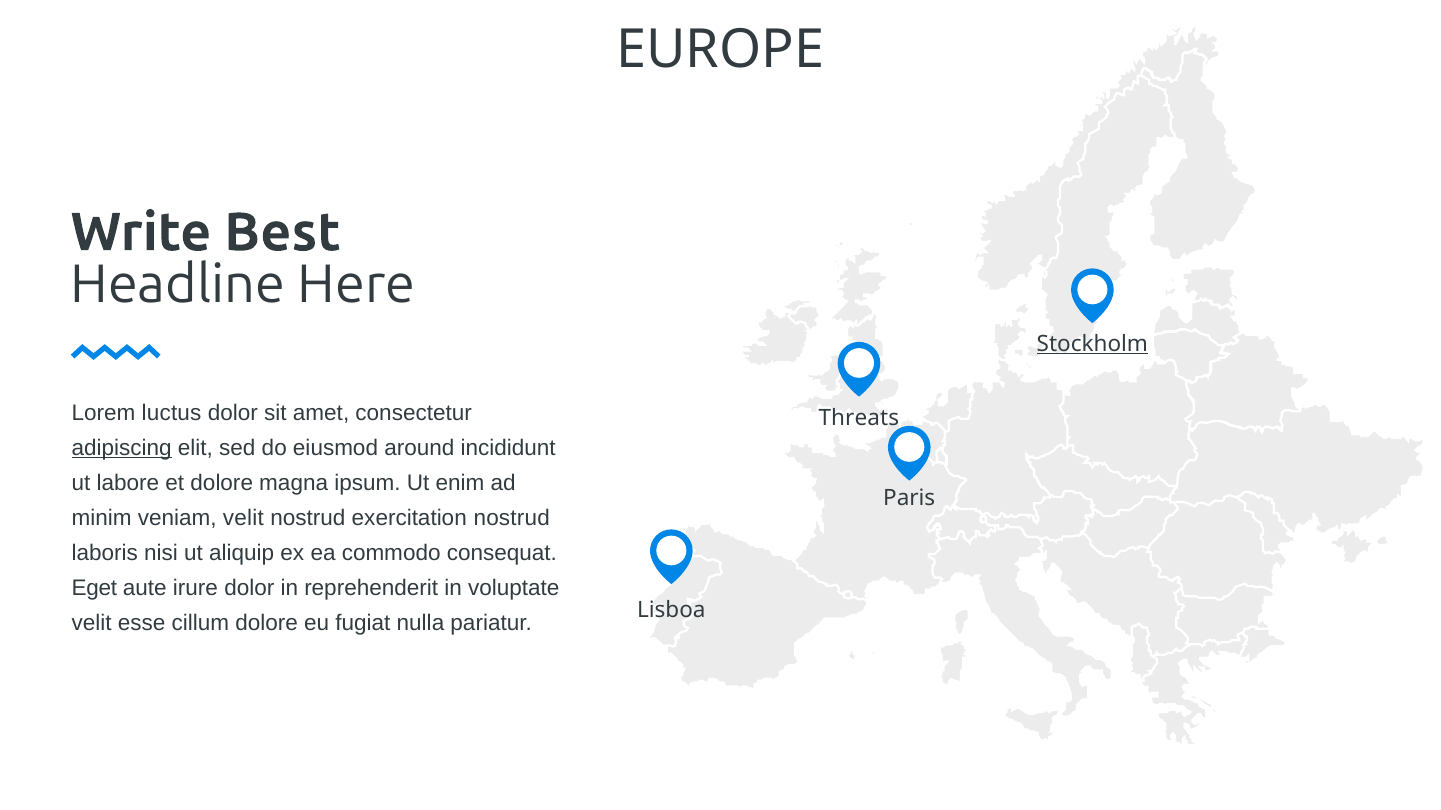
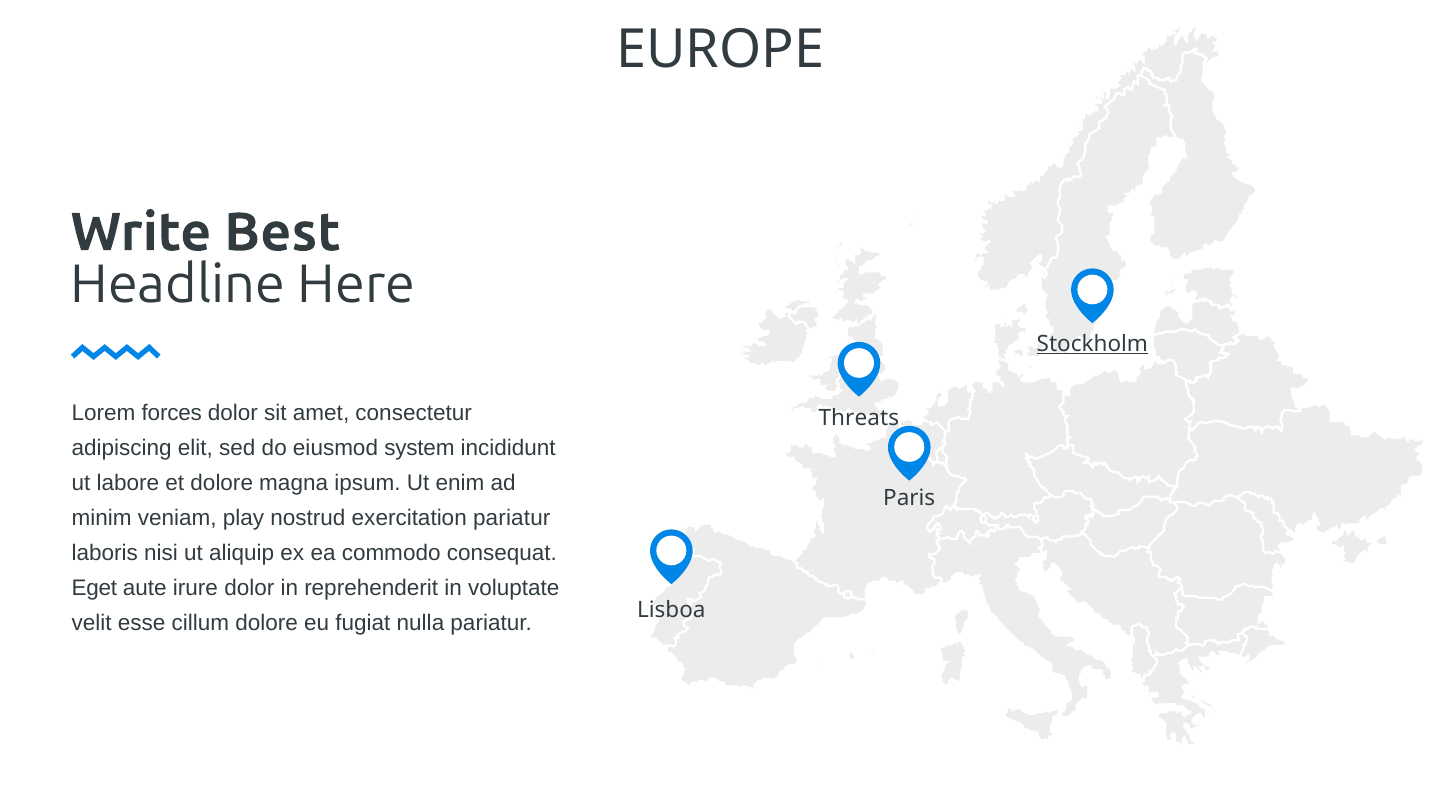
luctus: luctus -> forces
adipiscing underline: present -> none
around: around -> system
veniam velit: velit -> play
exercitation nostrud: nostrud -> pariatur
